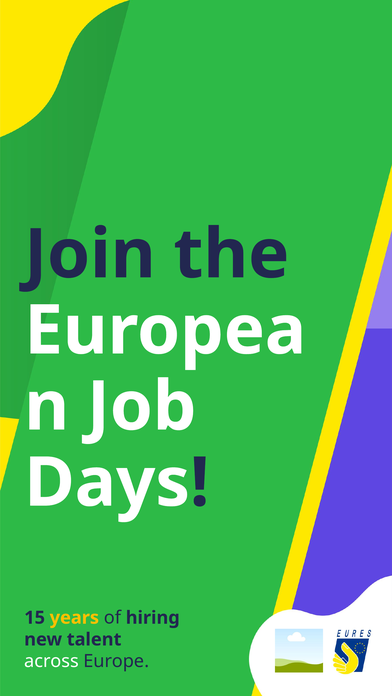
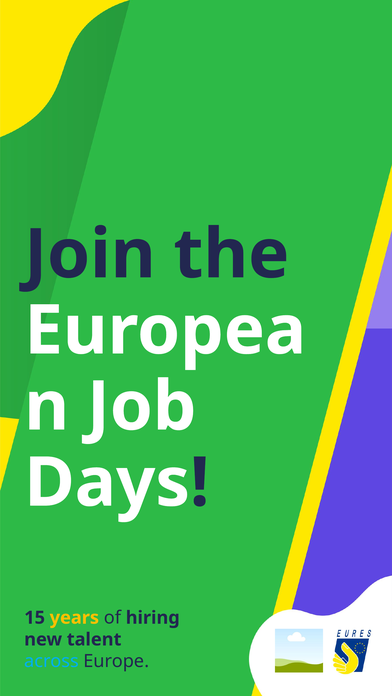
across colour: white -> light blue
